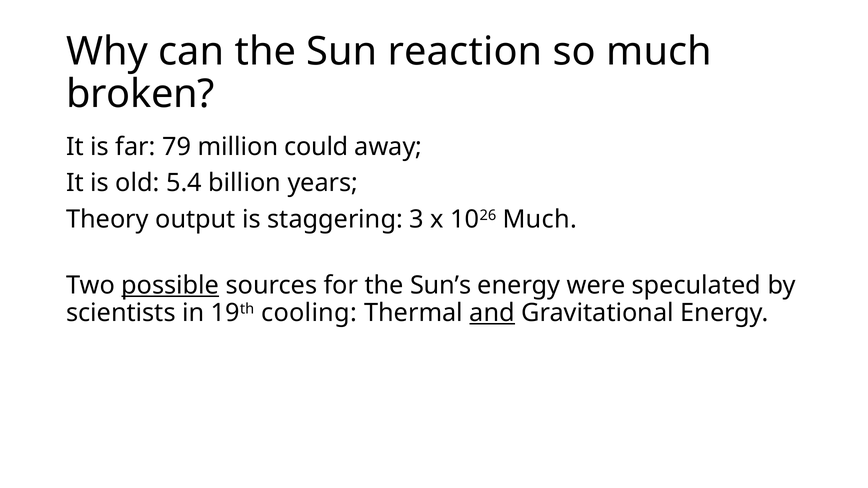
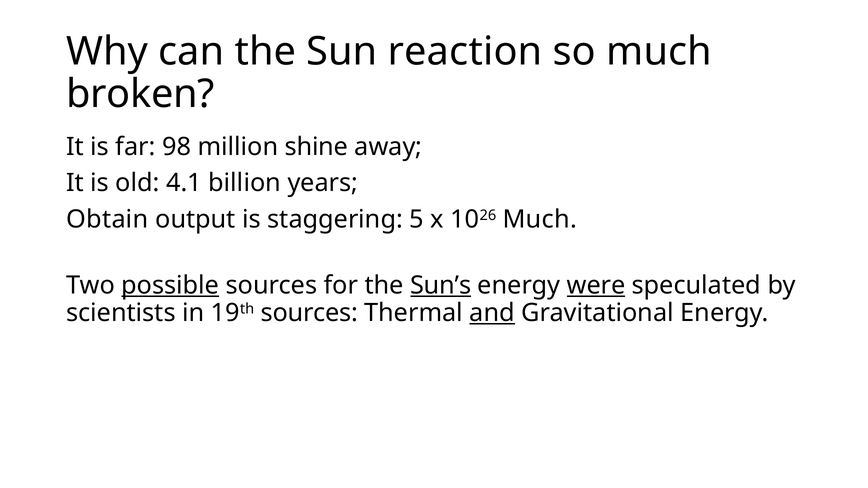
79: 79 -> 98
could: could -> shine
5.4: 5.4 -> 4.1
Theory: Theory -> Obtain
3: 3 -> 5
Sun’s underline: none -> present
were underline: none -> present
19th cooling: cooling -> sources
